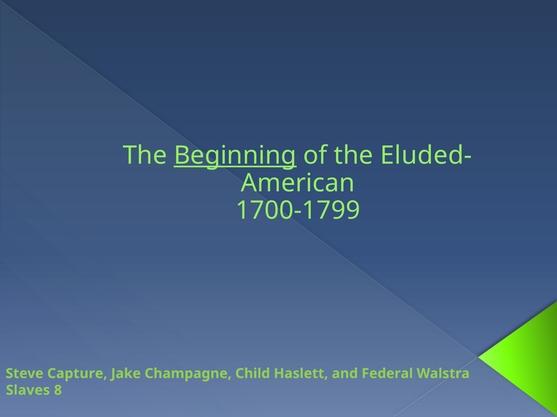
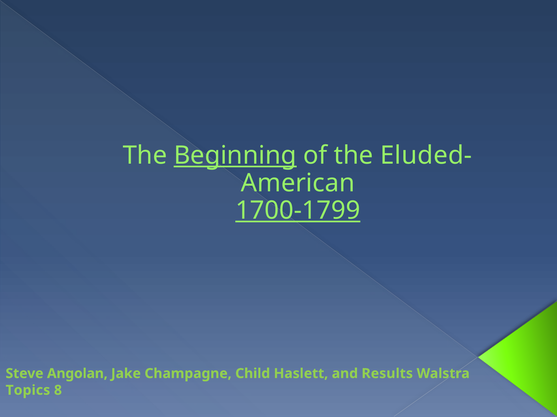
1700-1799 underline: none -> present
Capture: Capture -> Angolan
Federal: Federal -> Results
Slaves: Slaves -> Topics
